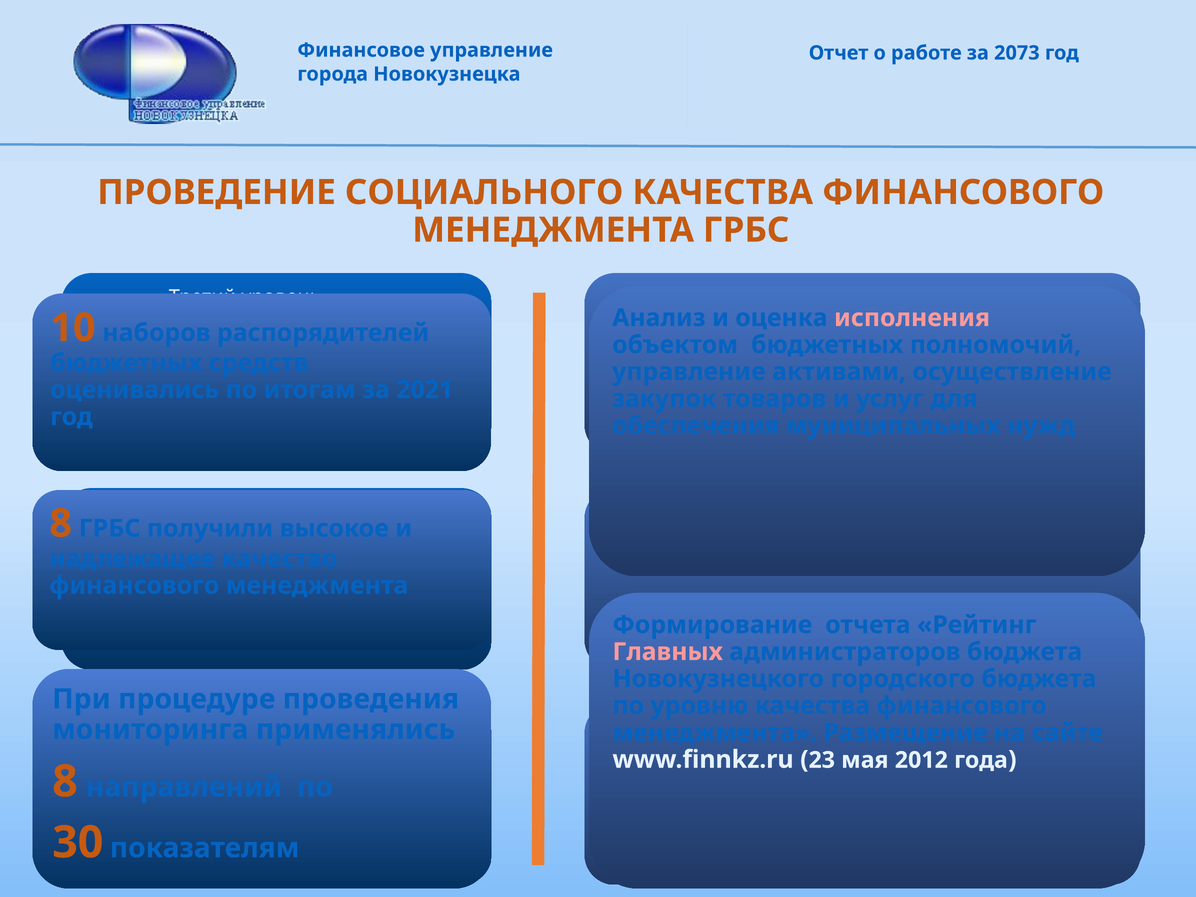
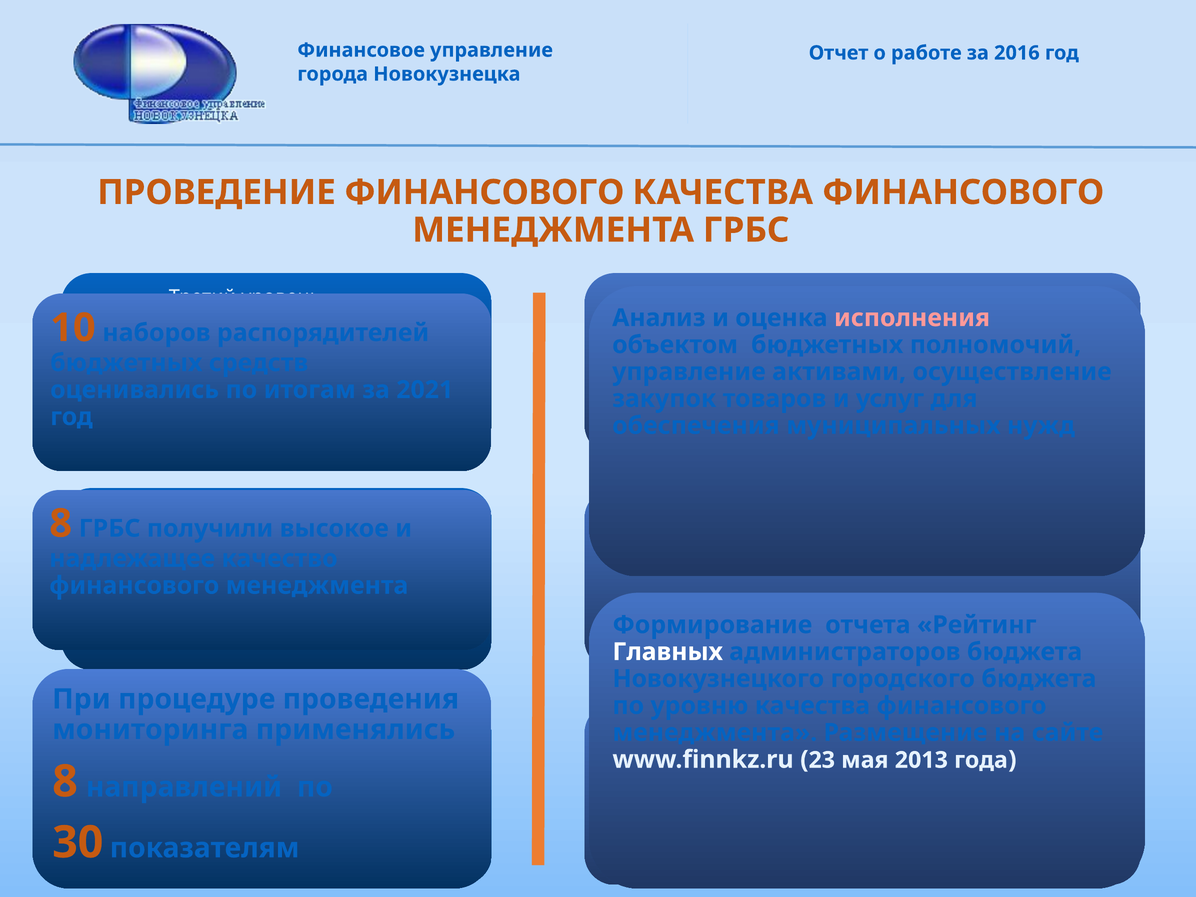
2073: 2073 -> 2016
ПРОВЕДЕНИЕ СОЦИАЛЬНОГО: СОЦИАЛЬНОГО -> ФИНАНСОВОГО
Главных colour: pink -> white
2012: 2012 -> 2013
